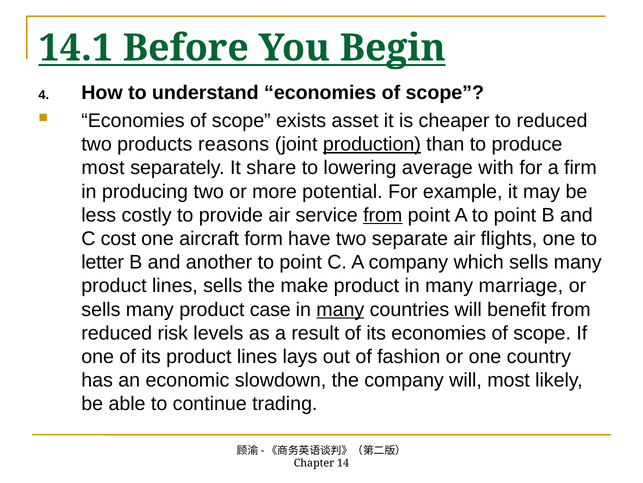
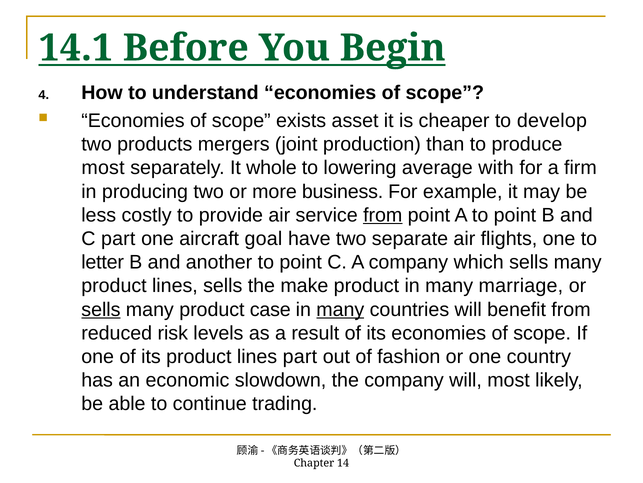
to reduced: reduced -> develop
reasons: reasons -> mergers
production underline: present -> none
share: share -> whole
potential: potential -> business
C cost: cost -> part
form: form -> goal
sells at (101, 309) underline: none -> present
lines lays: lays -> part
